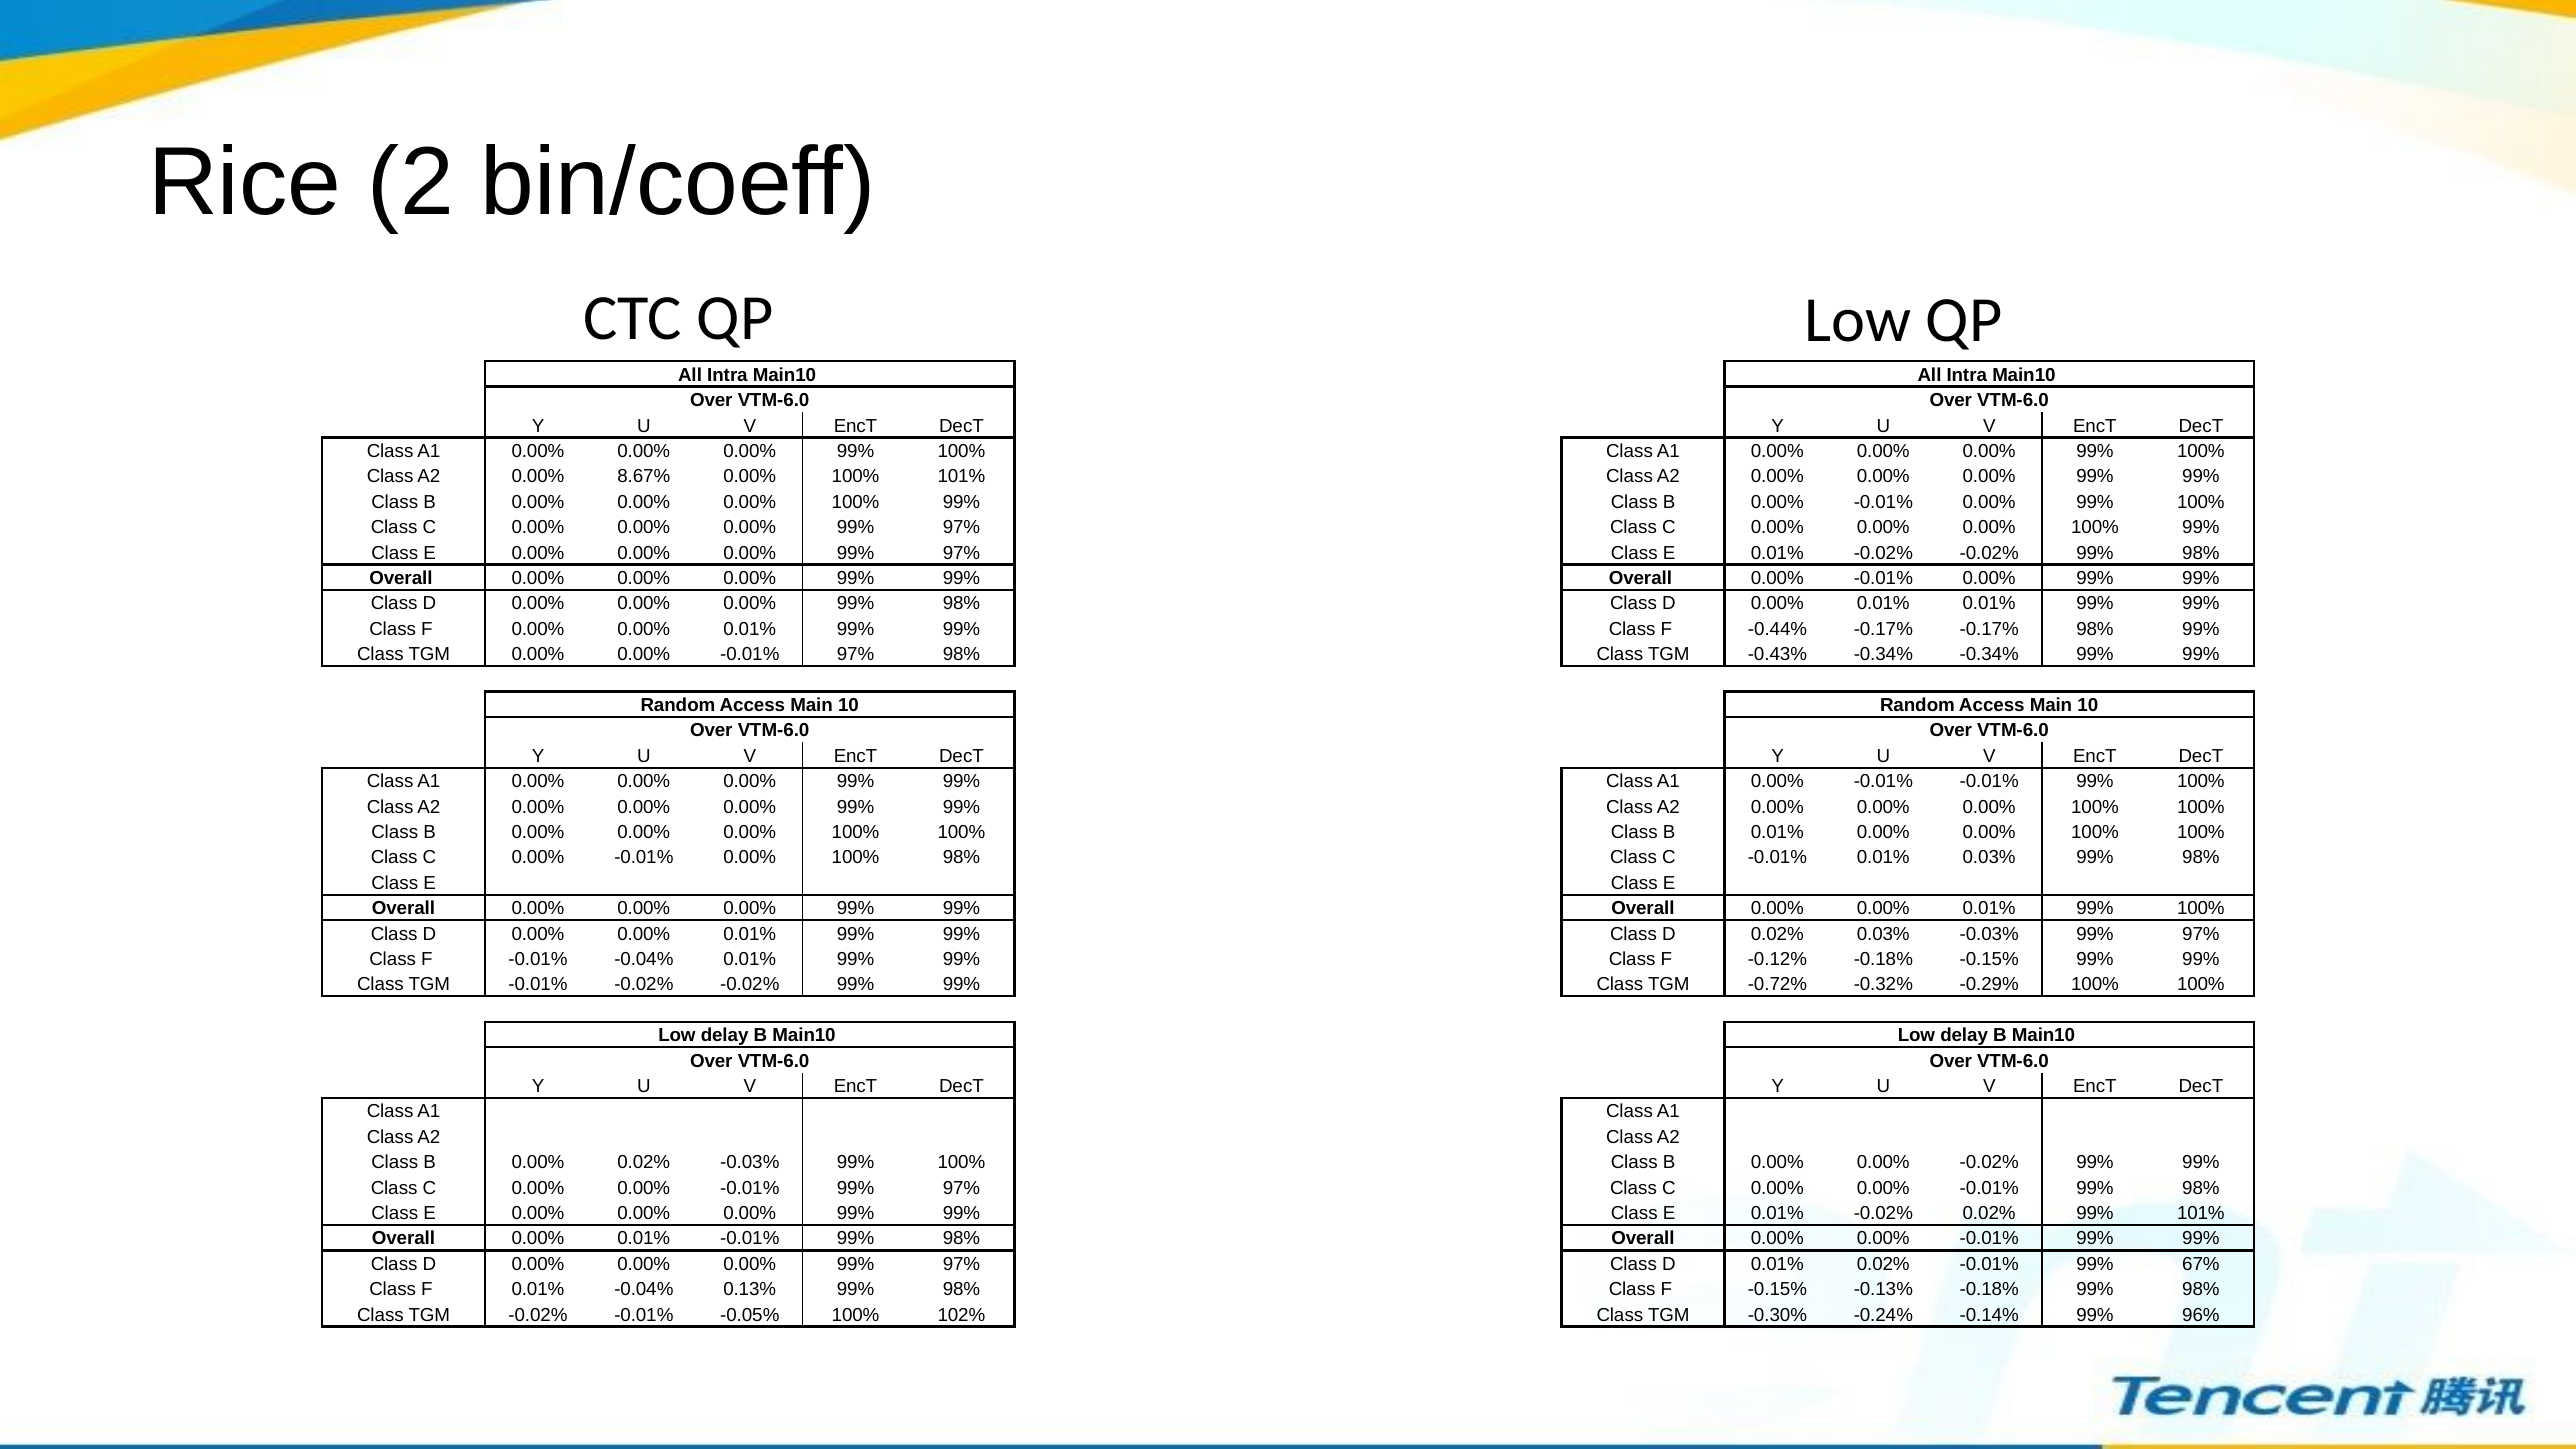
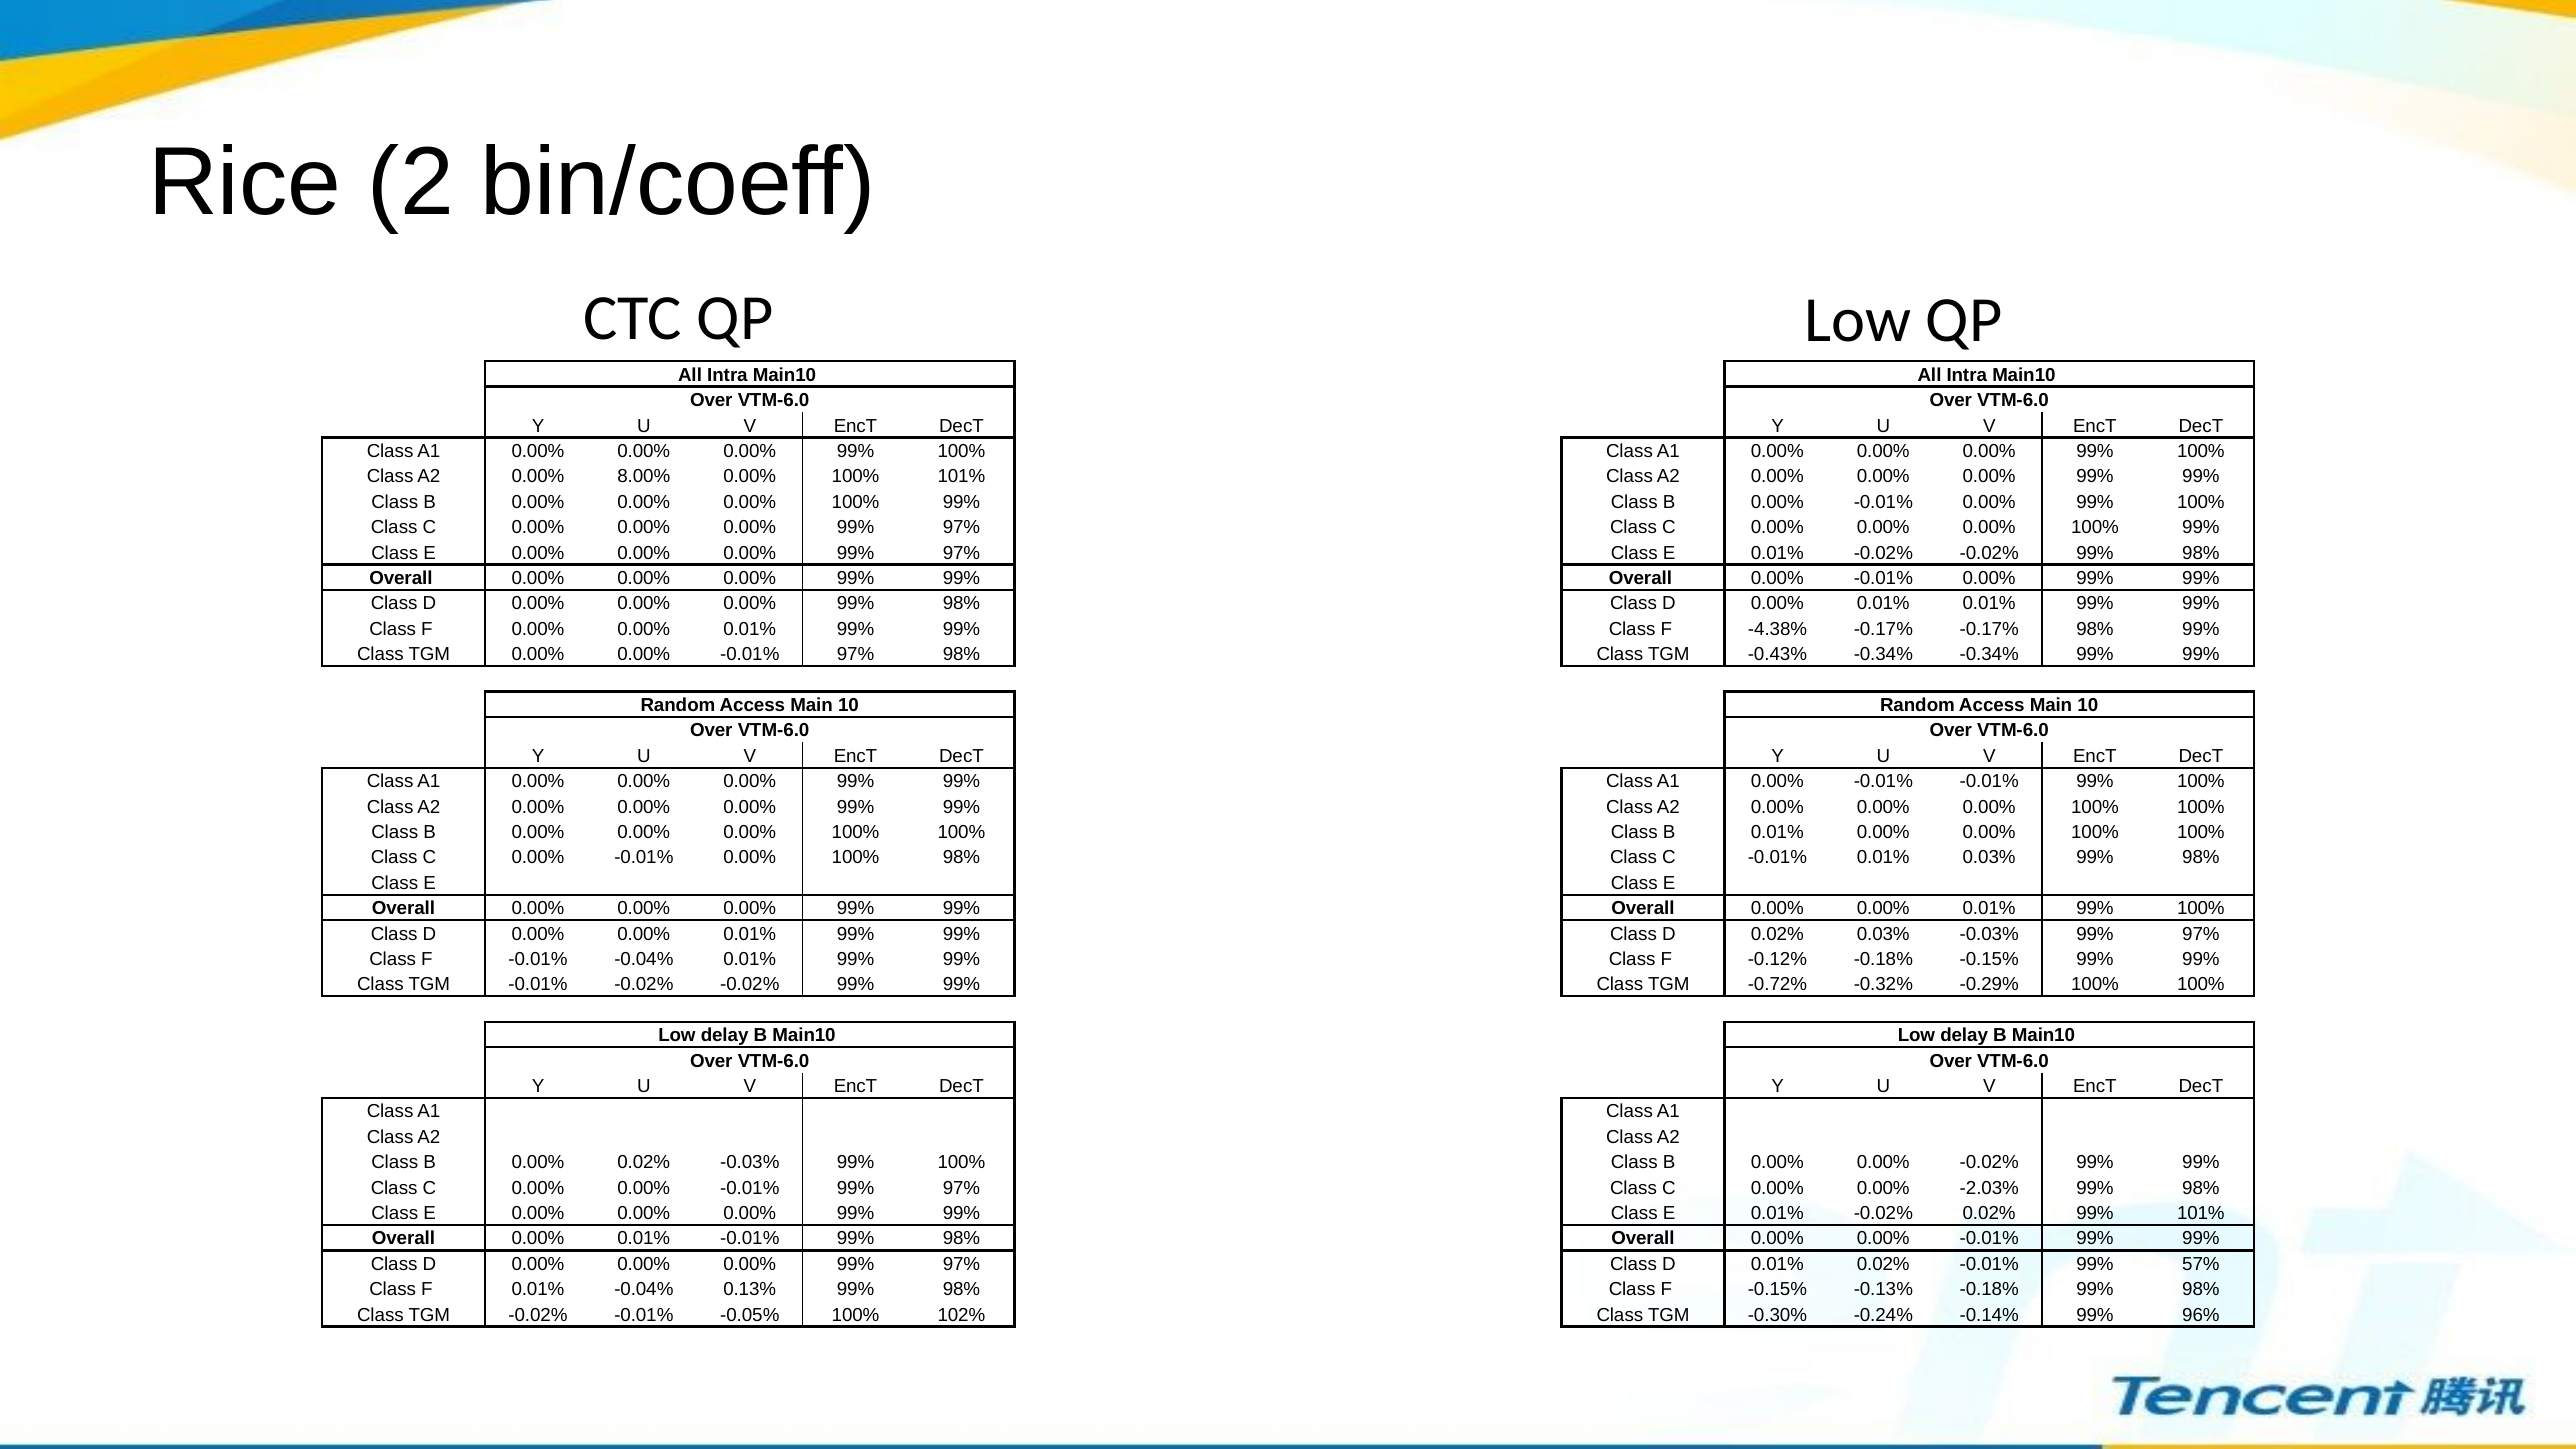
8.67%: 8.67% -> 8.00%
-0.44%: -0.44% -> -4.38%
-0.01% at (1989, 1188): -0.01% -> -2.03%
67%: 67% -> 57%
